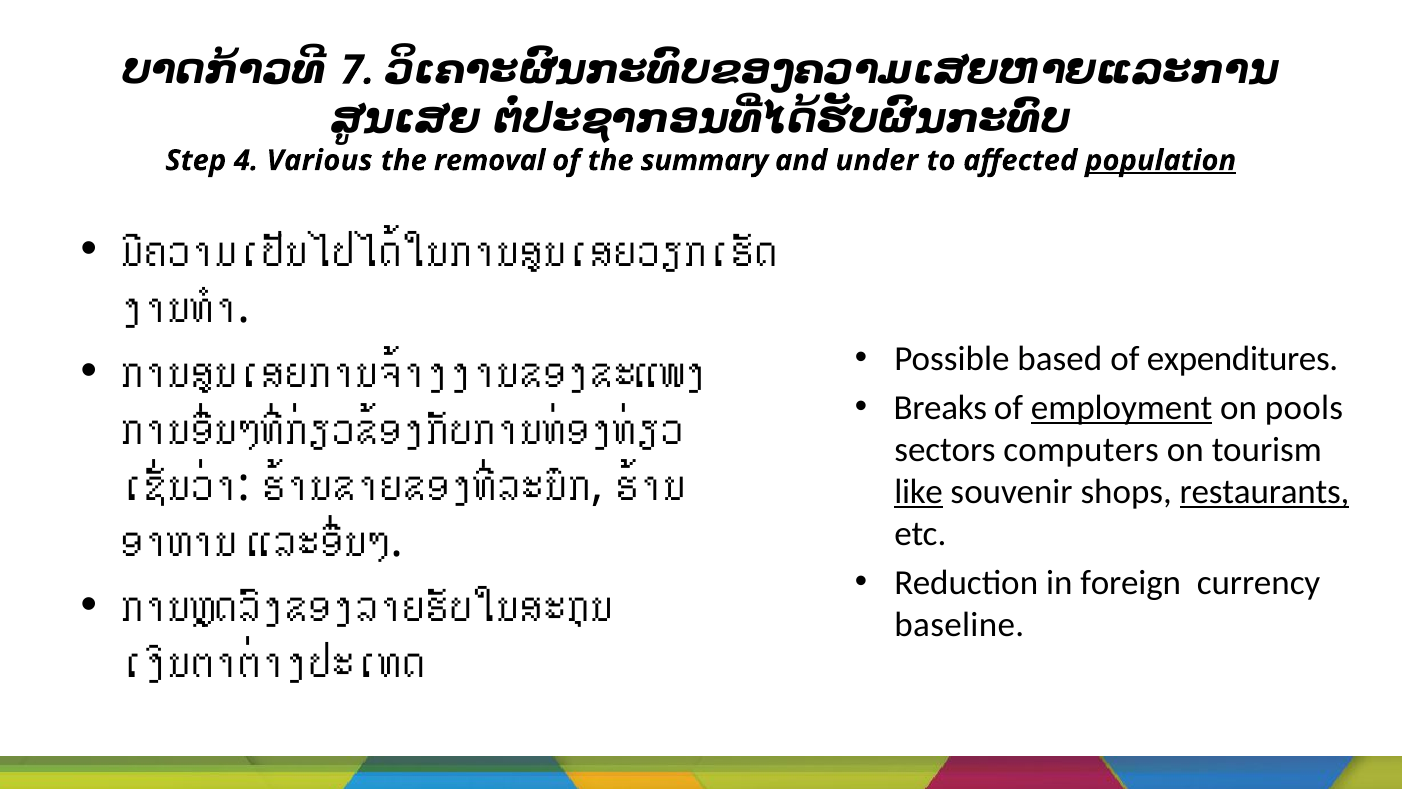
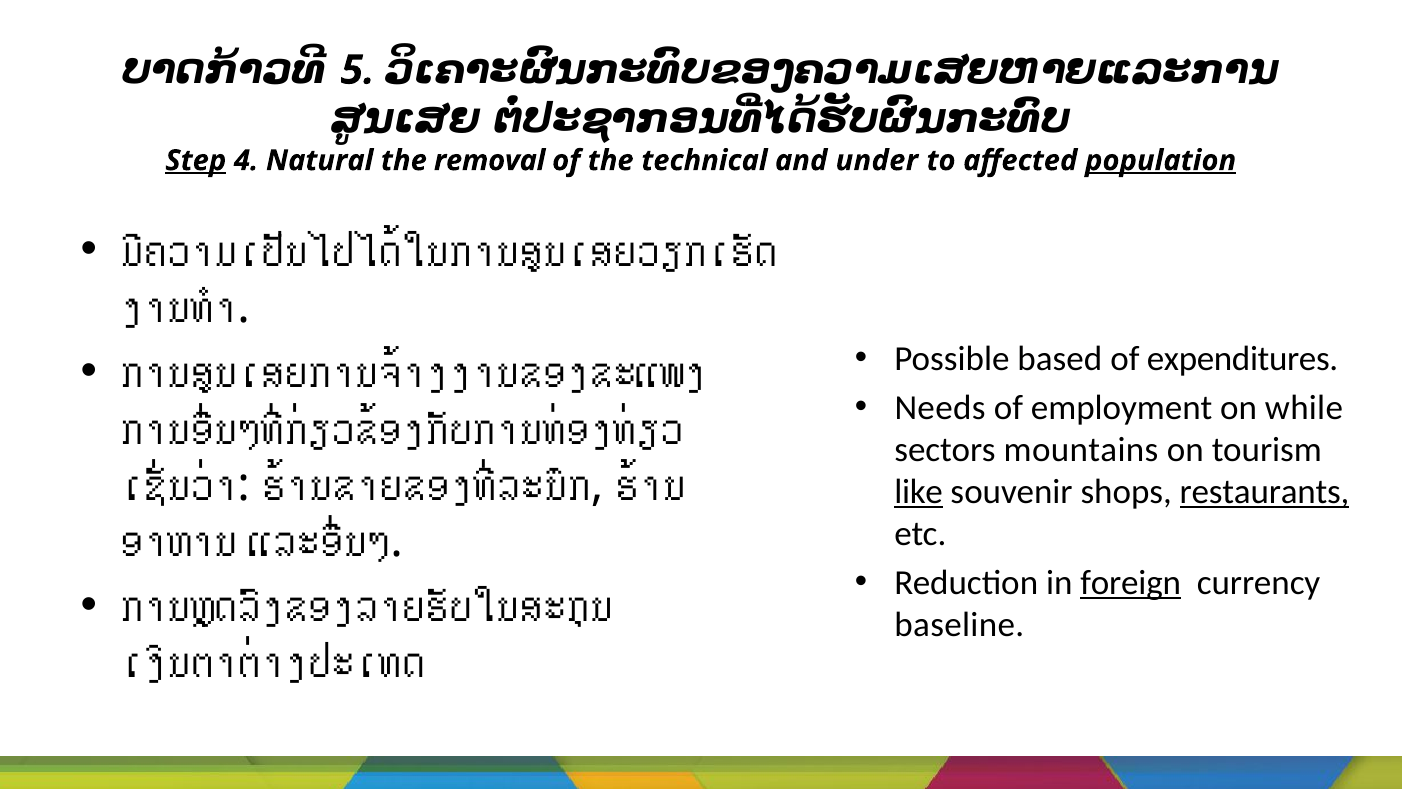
7: 7 -> 5
Step underline: none -> present
Various: Various -> Natural
summary: summary -> technical
Breaks: Breaks -> Needs
employment underline: present -> none
pools: pools -> while
computers: computers -> mountains
foreign underline: none -> present
